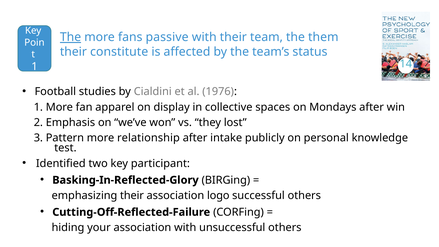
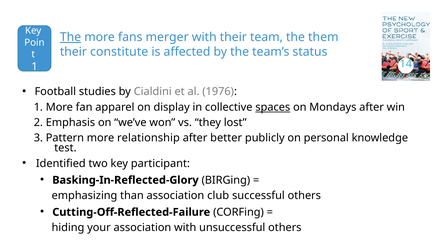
passive: passive -> merger
spaces underline: none -> present
intake: intake -> better
emphasizing their: their -> than
logo: logo -> club
